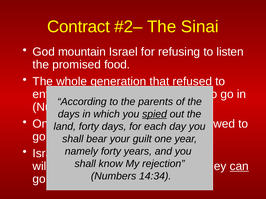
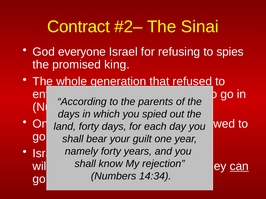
mountain: mountain -> everyone
listen: listen -> spies
food: food -> king
spied underline: present -> none
